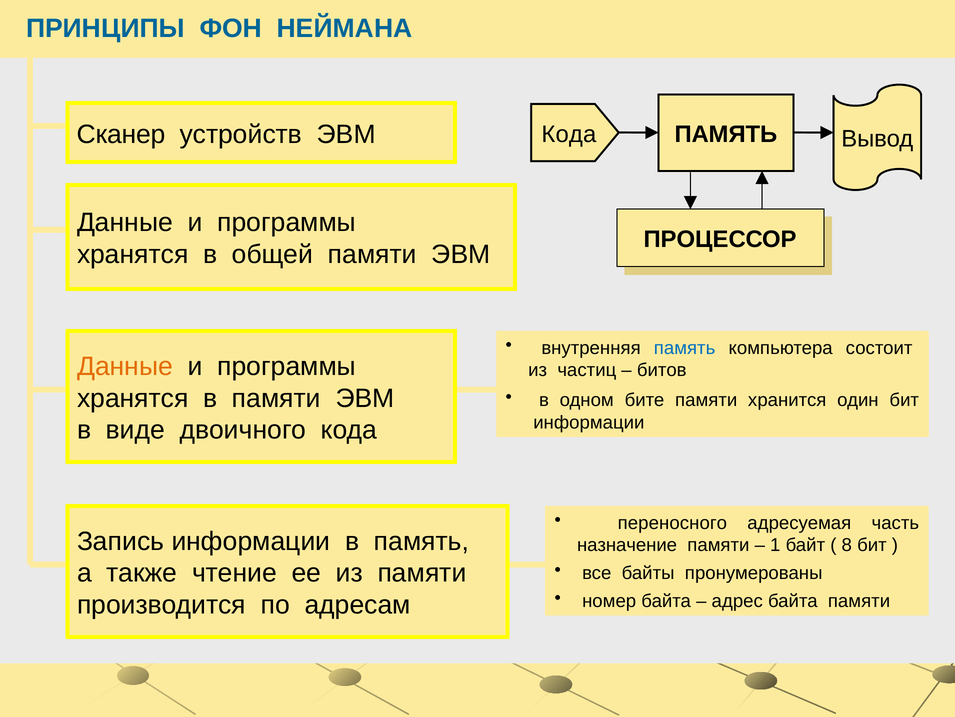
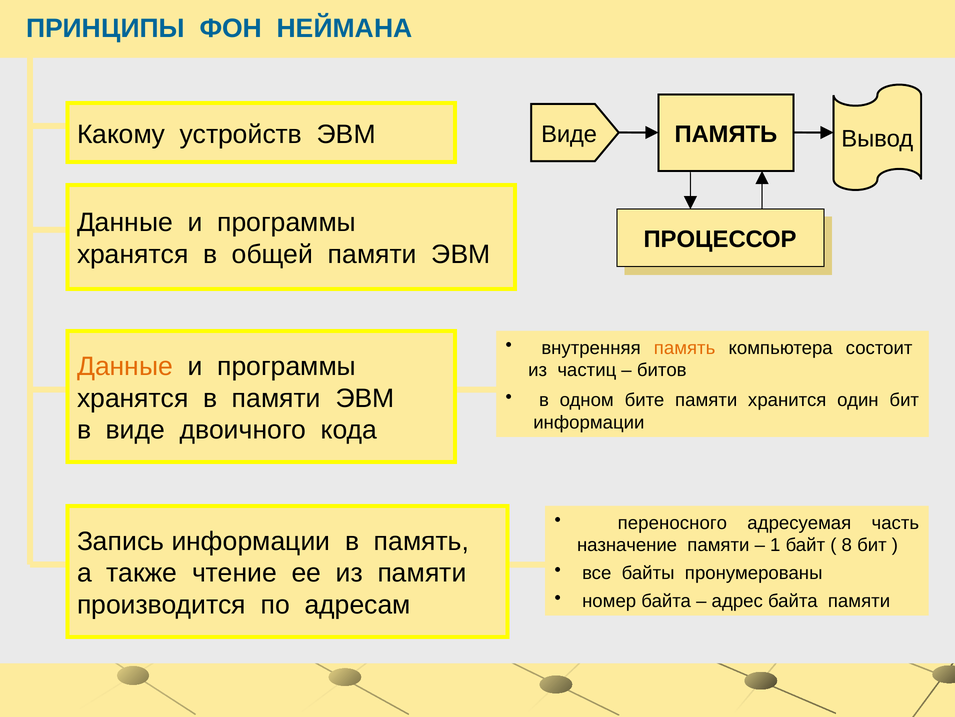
Сканер: Сканер -> Какому
Кода at (569, 134): Кода -> Виде
память at (685, 348) colour: blue -> orange
